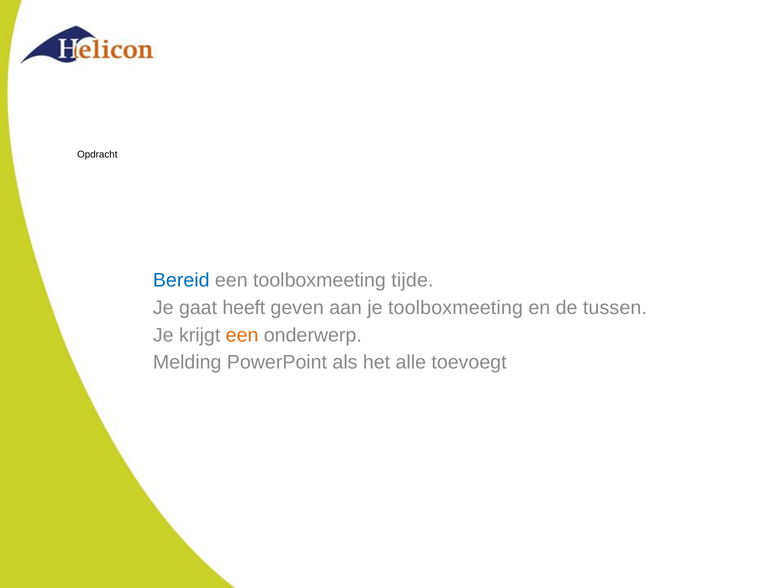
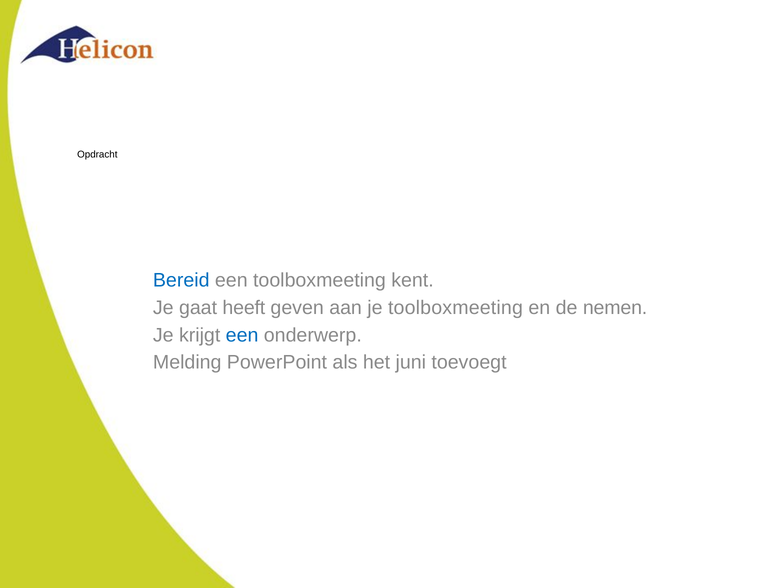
tijde: tijde -> kent
tussen: tussen -> nemen
een at (242, 335) colour: orange -> blue
alle: alle -> juni
